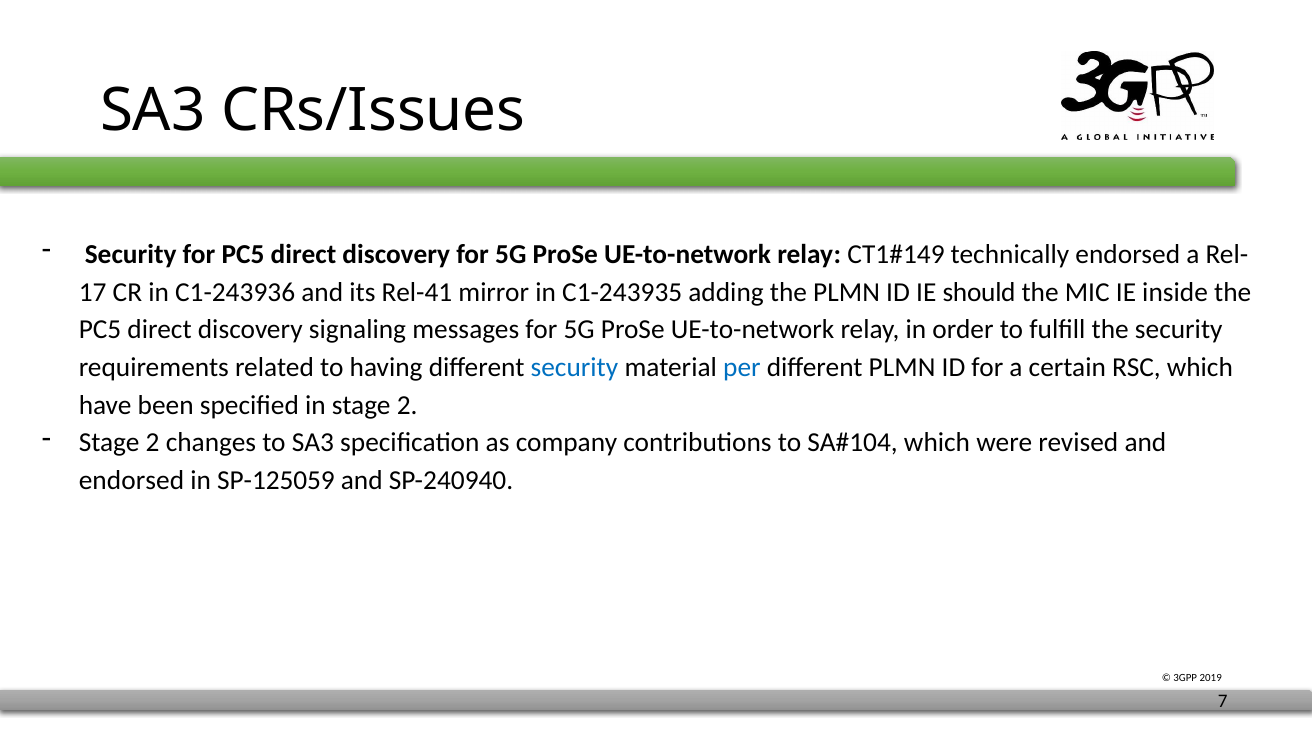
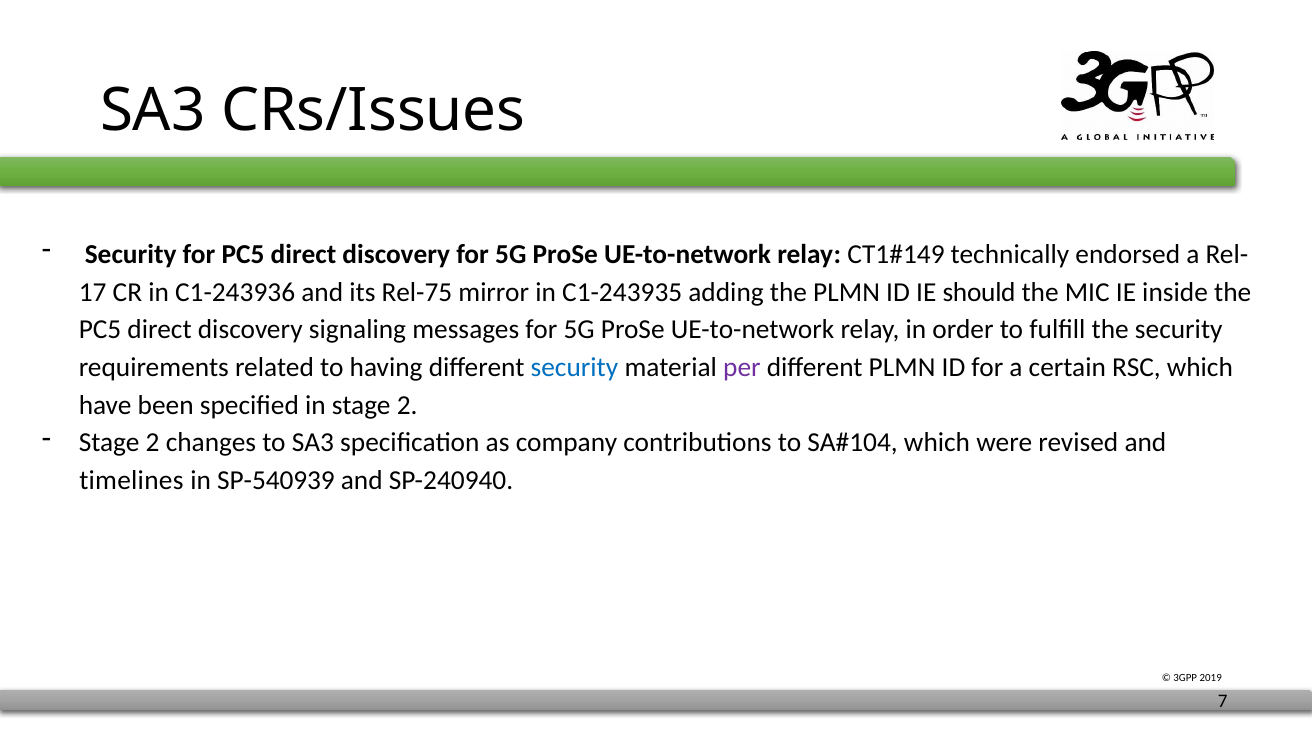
Rel-41: Rel-41 -> Rel-75
per colour: blue -> purple
endorsed at (131, 481): endorsed -> timelines
SP-125059: SP-125059 -> SP-540939
